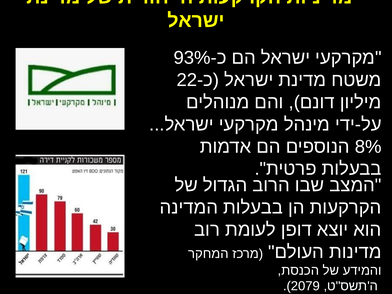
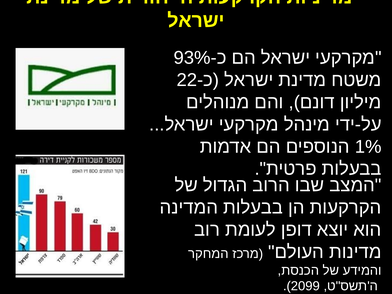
8%: 8% -> 1%
2079: 2079 -> 2099
